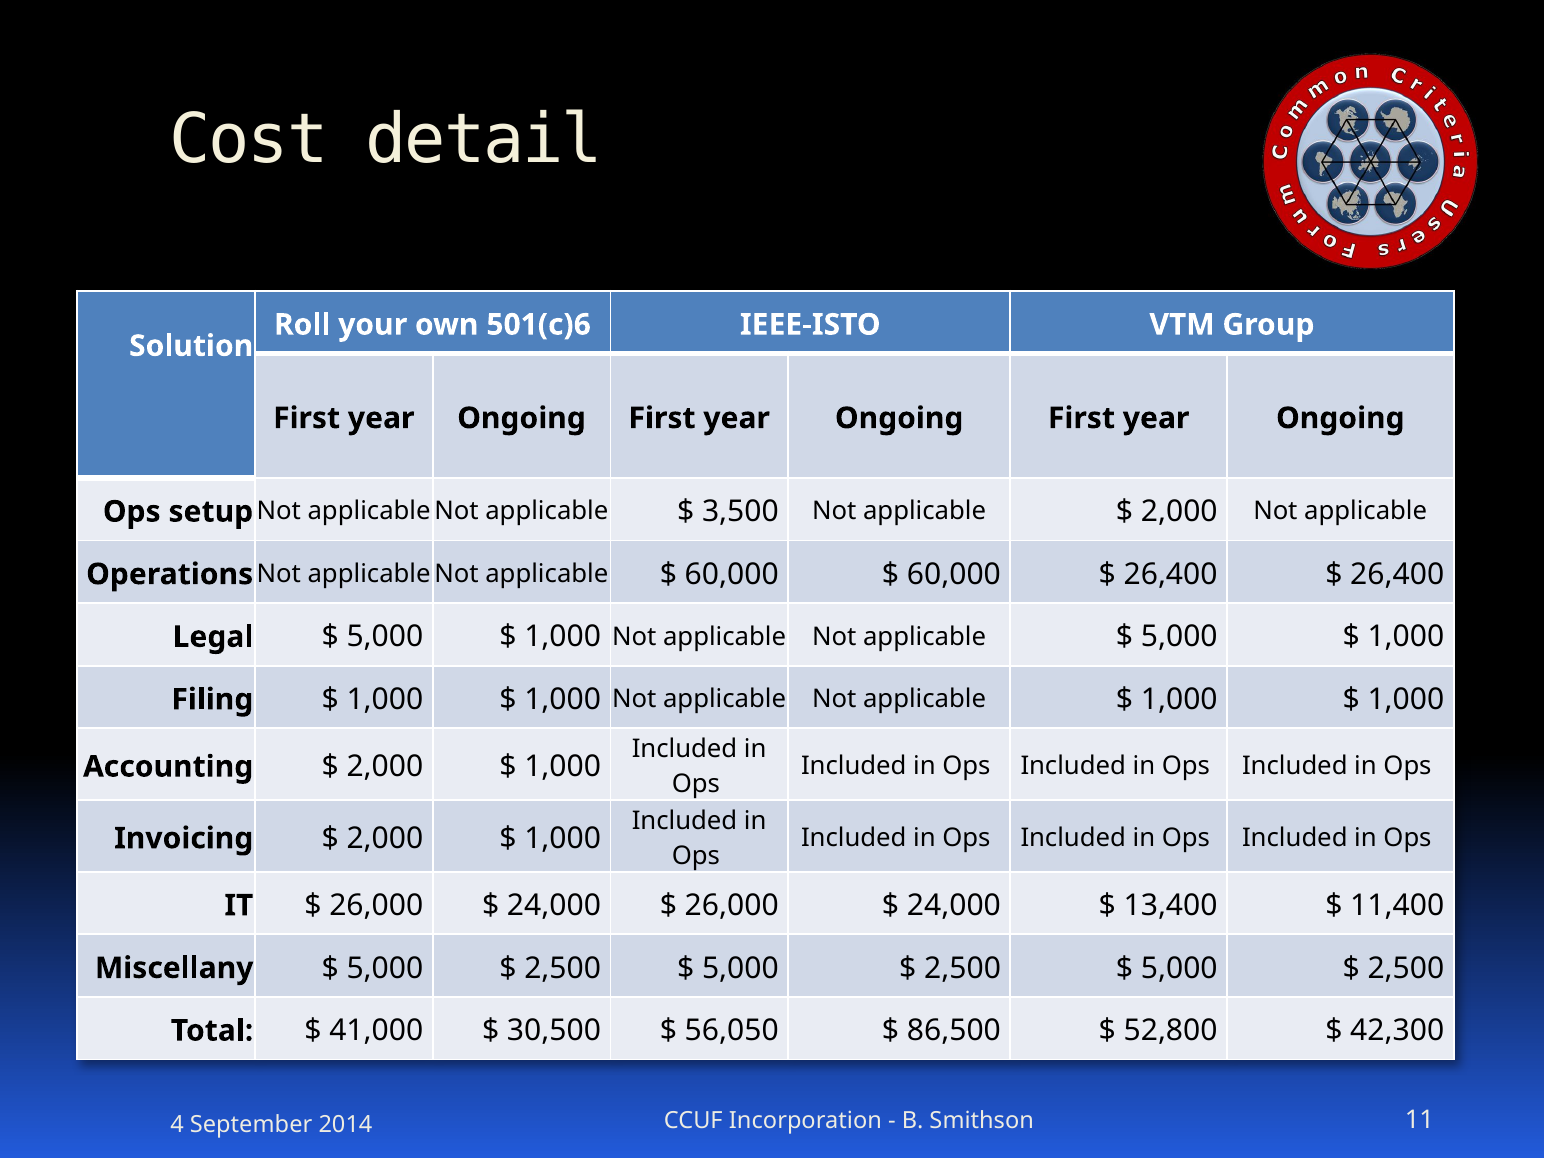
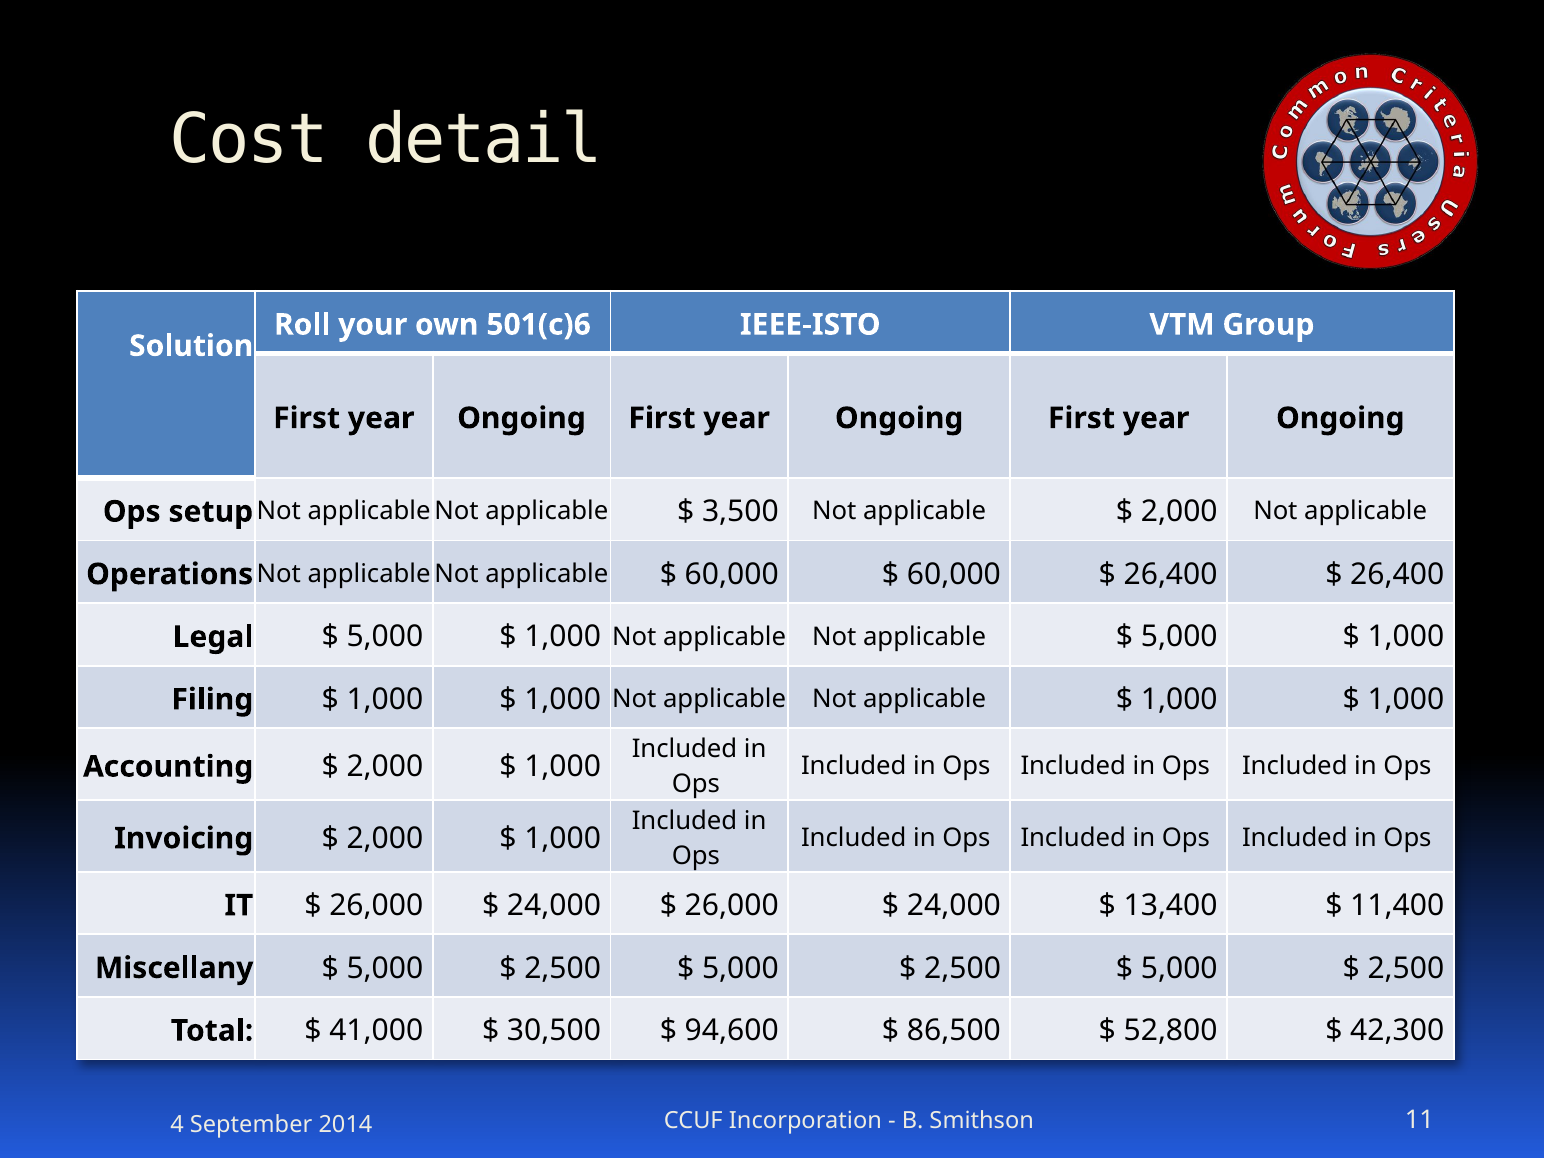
56,050: 56,050 -> 94,600
